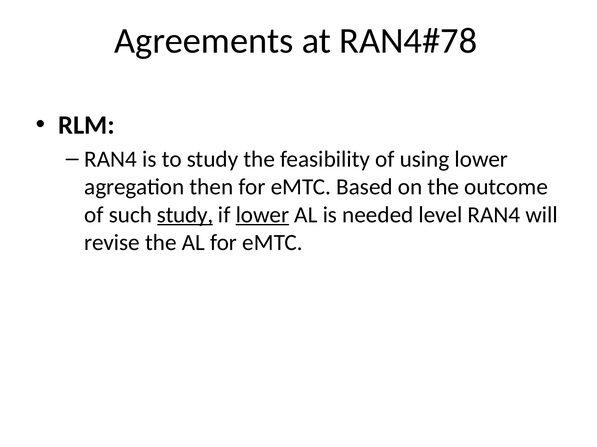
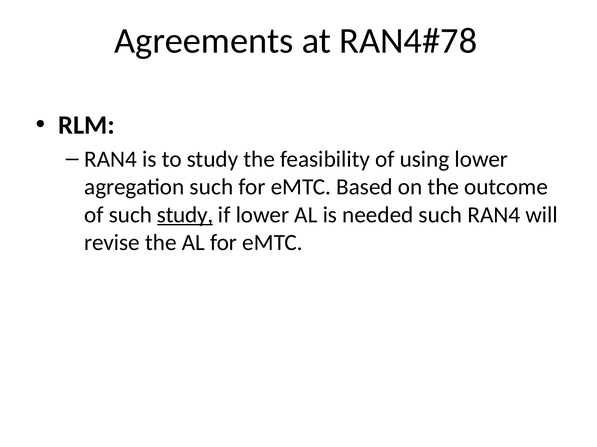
agregation then: then -> such
lower at (262, 215) underline: present -> none
needed level: level -> such
